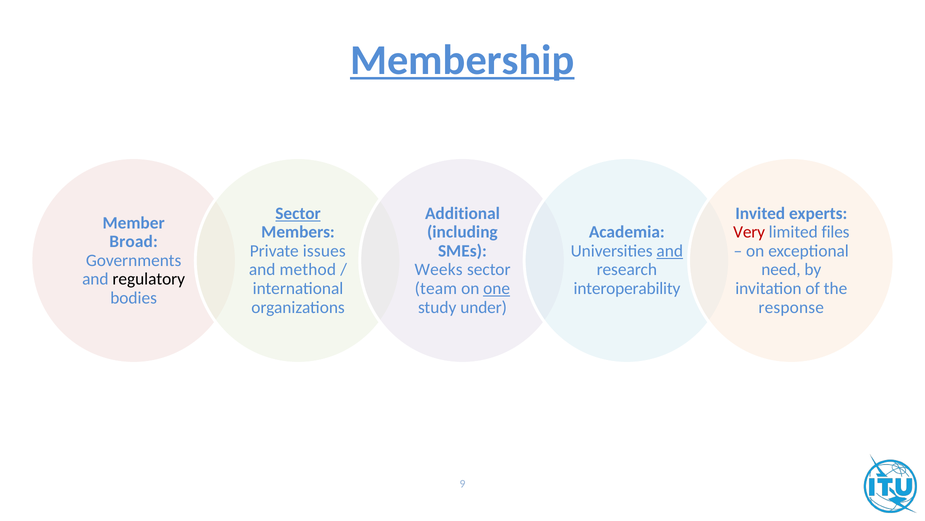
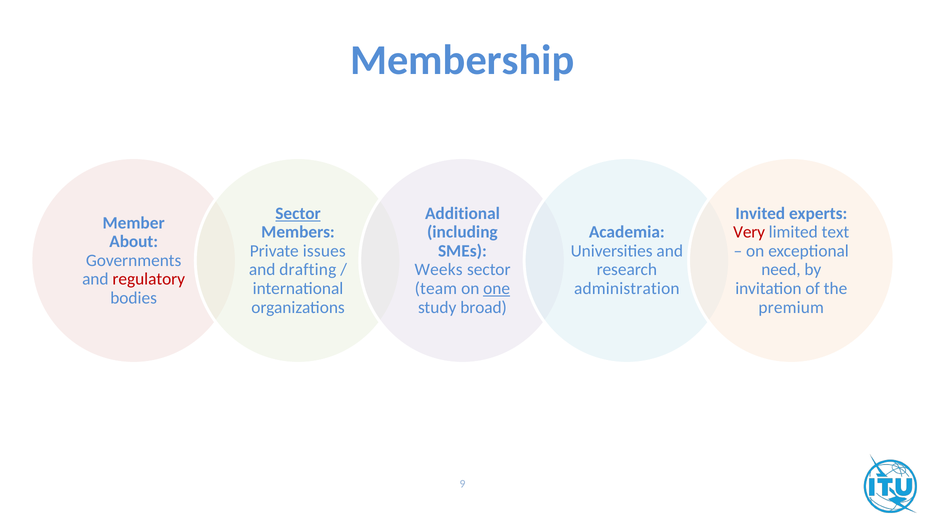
Membership underline: present -> none
files: files -> text
Broad: Broad -> About
and at (670, 251) underline: present -> none
method: method -> drafting
regulatory colour: black -> red
interoperability: interoperability -> administration
under: under -> broad
response: response -> premium
